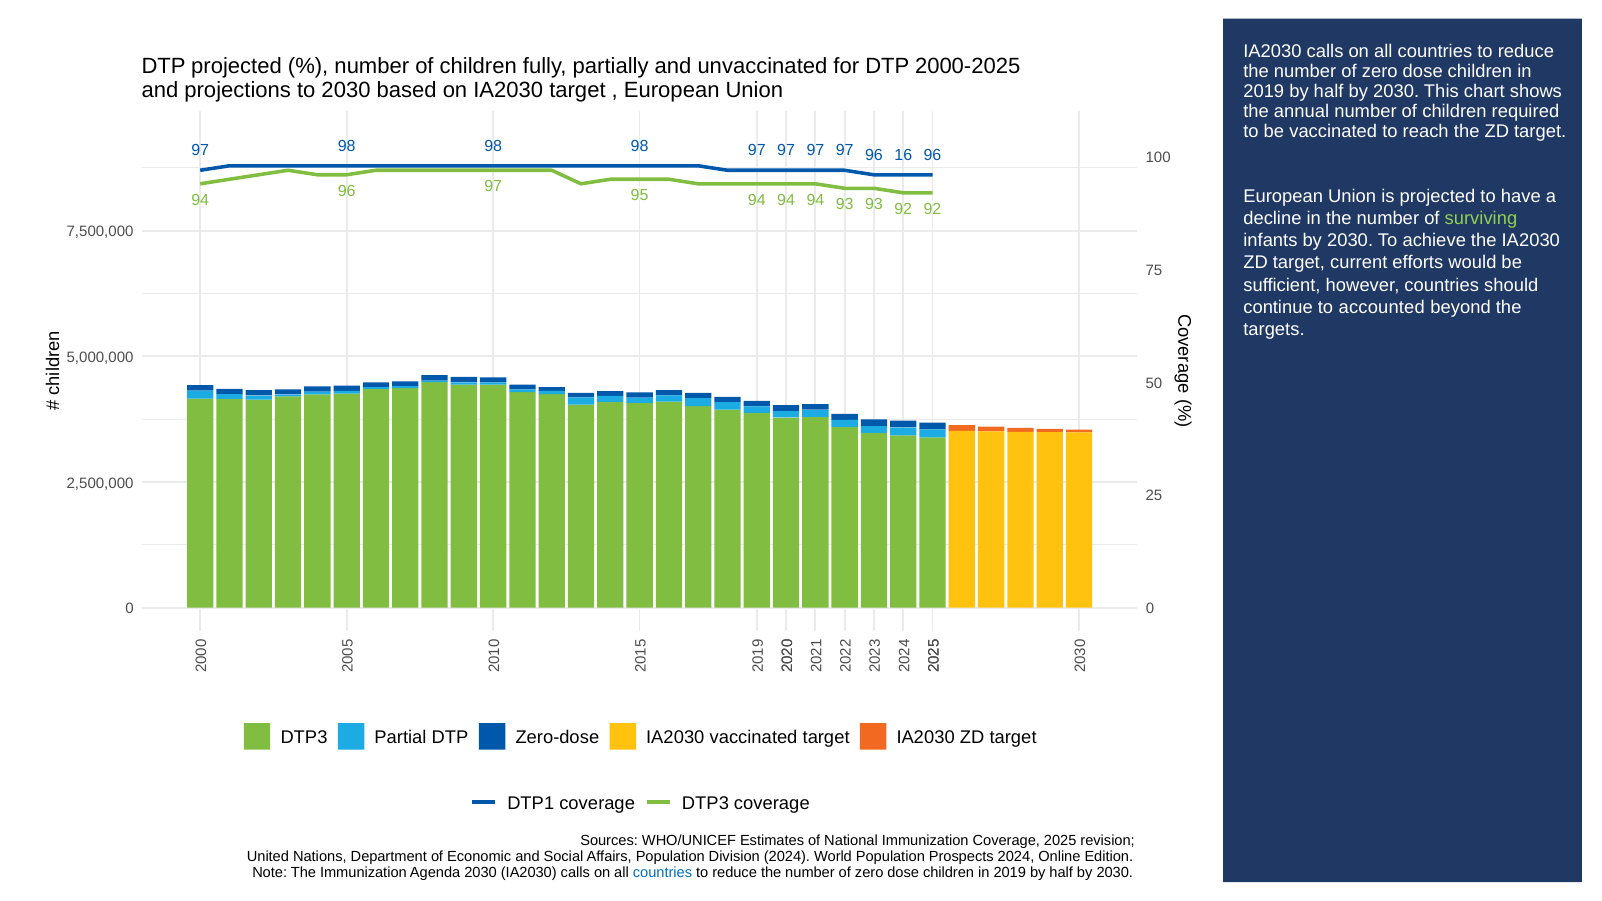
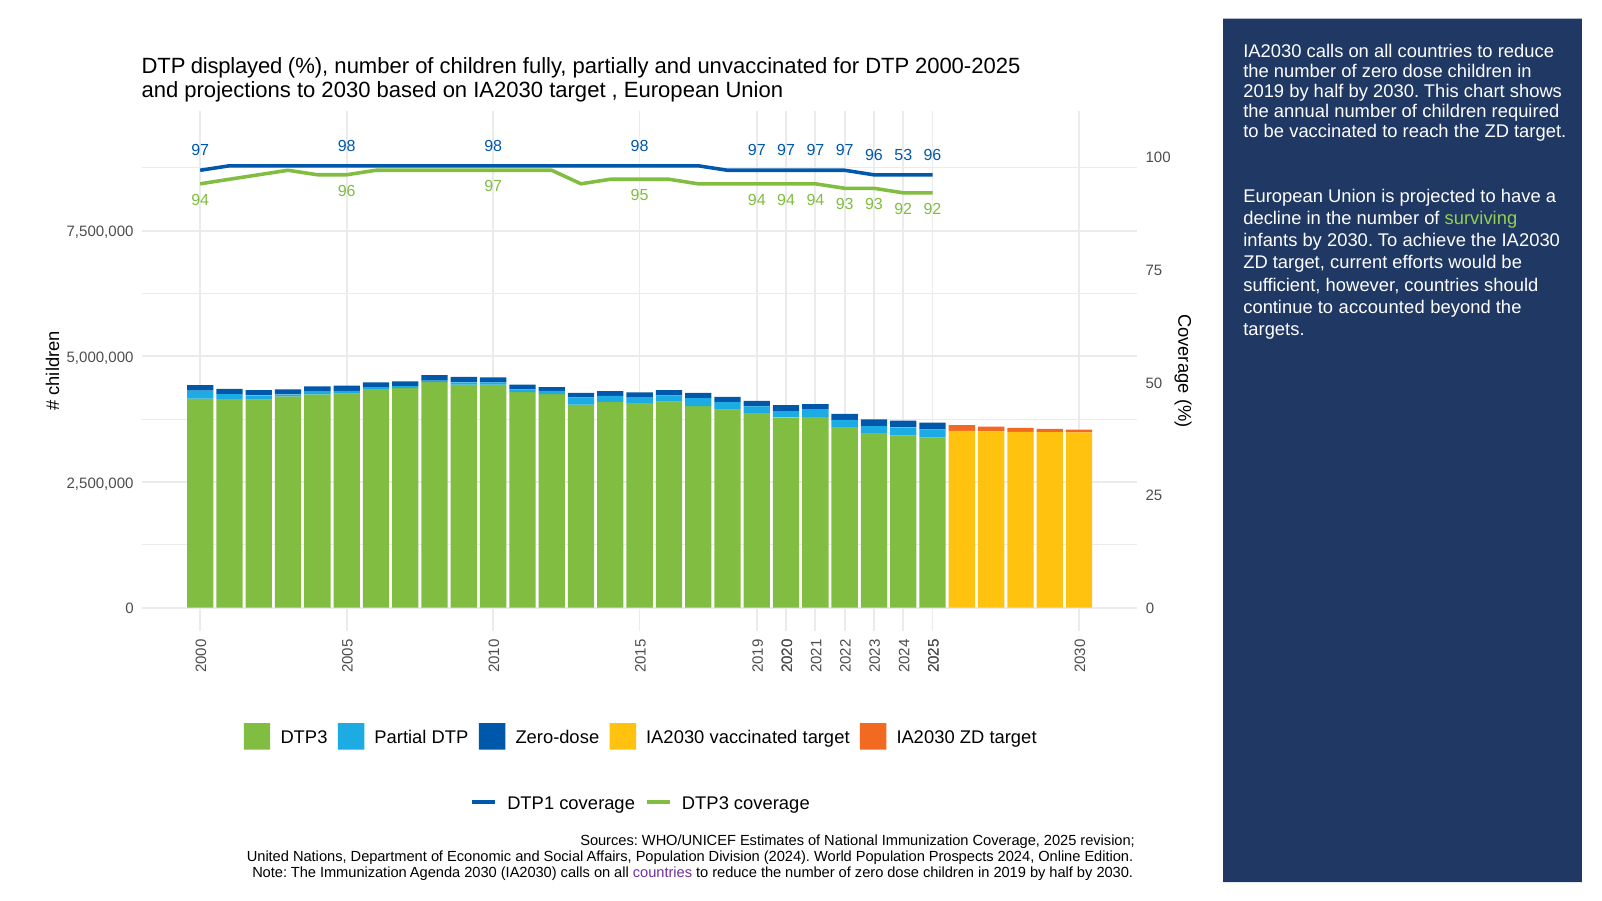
DTP projected: projected -> displayed
16: 16 -> 53
countries at (662, 873) colour: blue -> purple
